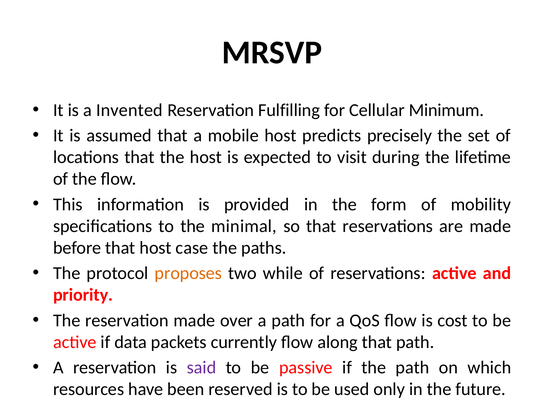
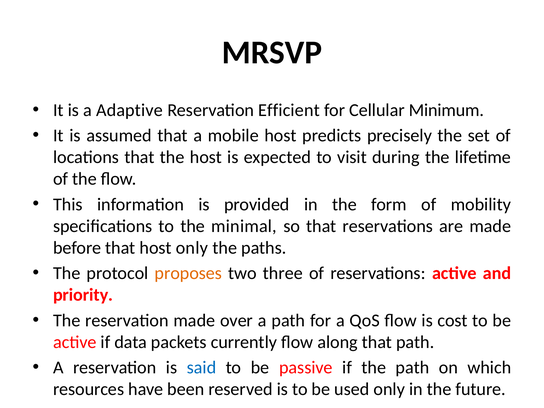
Invented: Invented -> Adaptive
Fulfilling: Fulfilling -> Efficient
host case: case -> only
while: while -> three
said colour: purple -> blue
